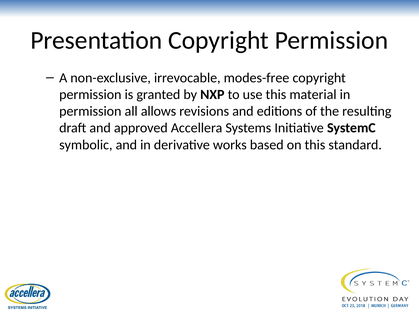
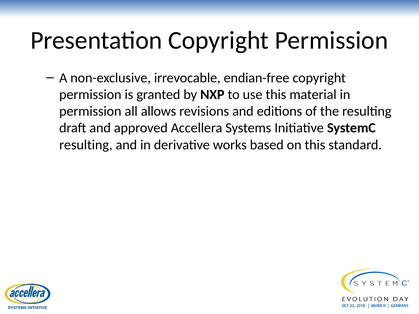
modes-free: modes-free -> endian-free
symbolic at (86, 145): symbolic -> resulting
